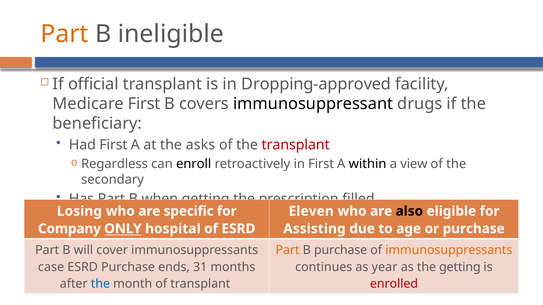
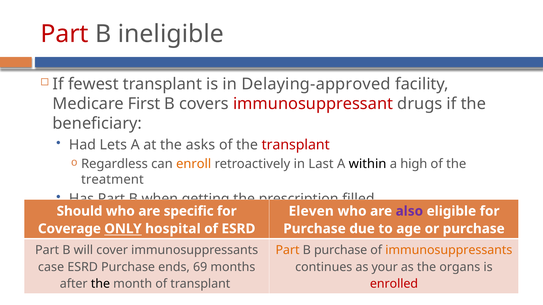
Part at (65, 34) colour: orange -> red
official: official -> fewest
Dropping-approved: Dropping-approved -> Delaying-approved
immunosuppressant colour: black -> red
Had First: First -> Lets
enroll colour: black -> orange
in First: First -> Last
view: view -> high
secondary: secondary -> treatment
Losing: Losing -> Should
also colour: black -> purple
Company: Company -> Coverage
Assisting at (314, 229): Assisting -> Purchase
31: 31 -> 69
year: year -> your
the getting: getting -> organs
the at (100, 284) colour: blue -> black
